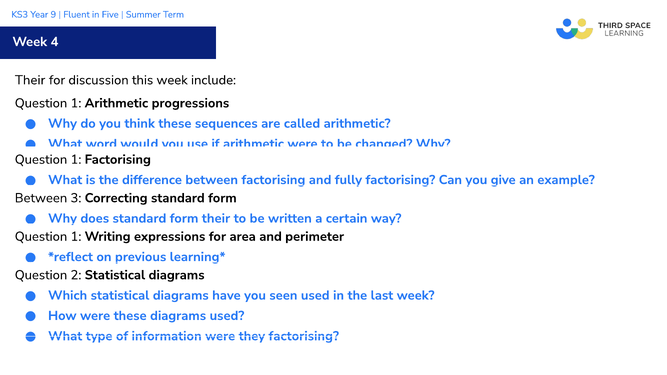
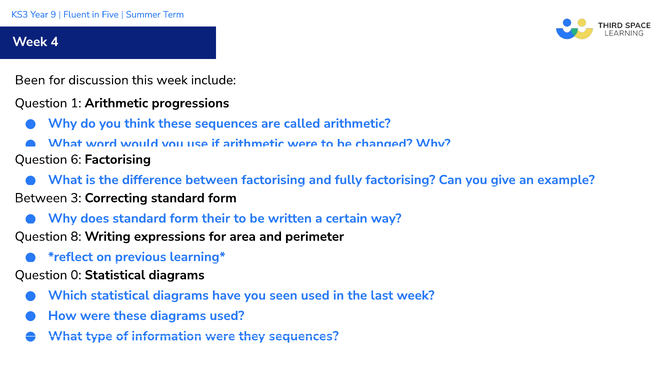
Their at (30, 80): Their -> Been
1 at (76, 160): 1 -> 6
1 at (76, 237): 1 -> 8
2: 2 -> 0
they factorising: factorising -> sequences
